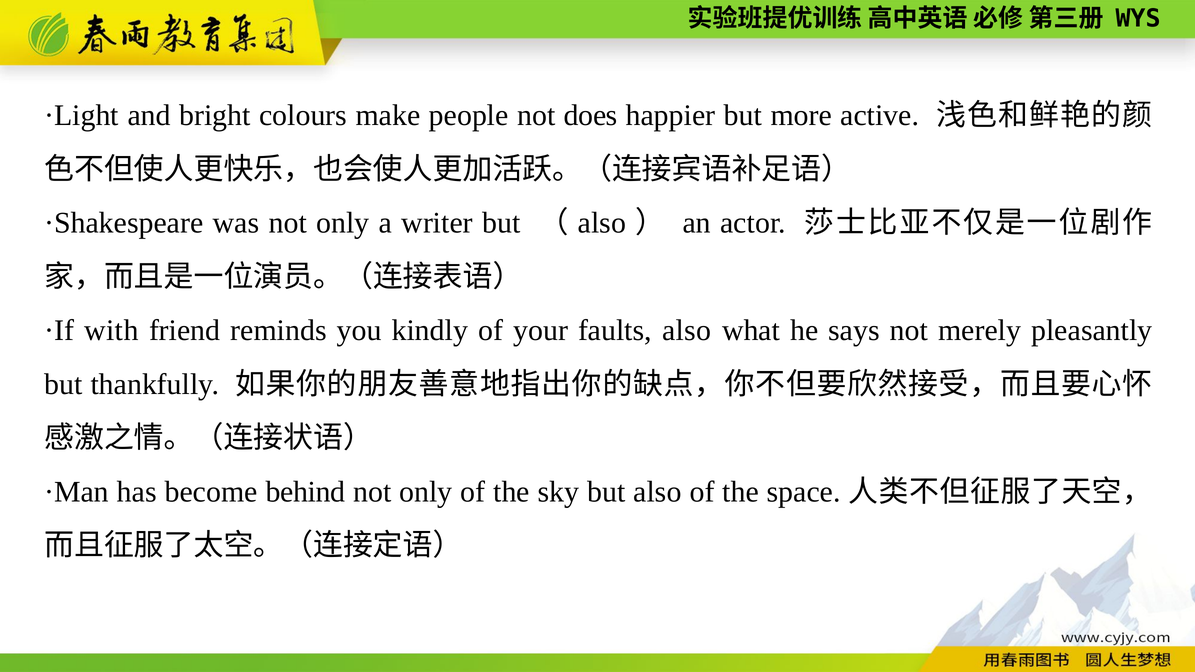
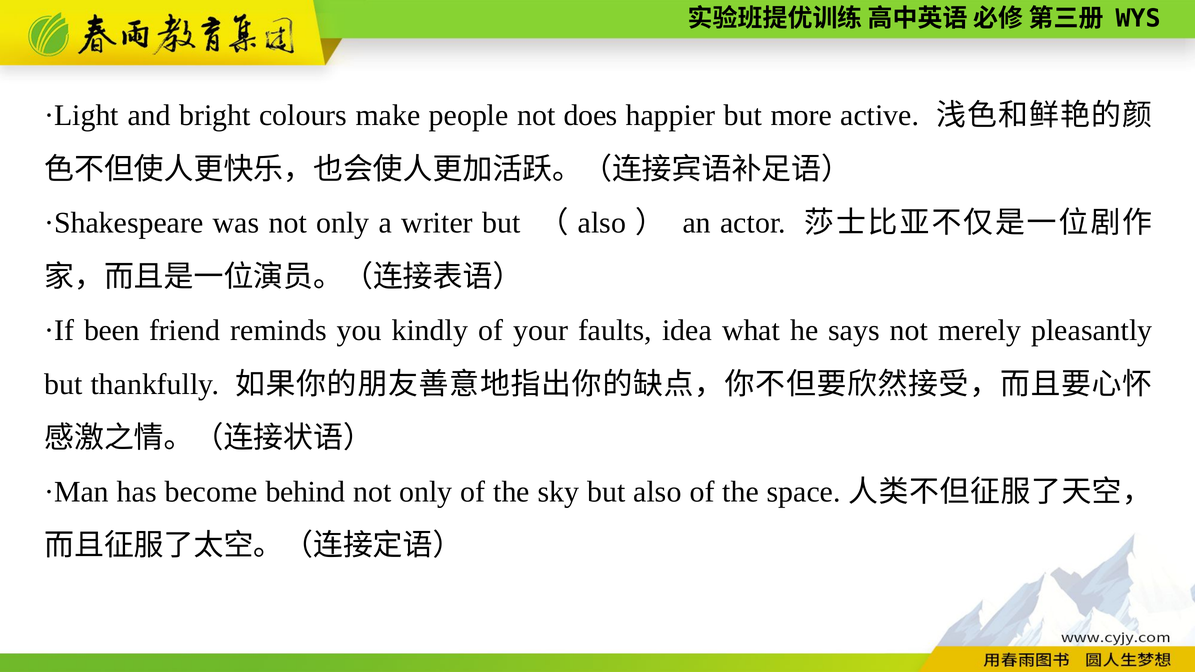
with: with -> been
faults also: also -> idea
